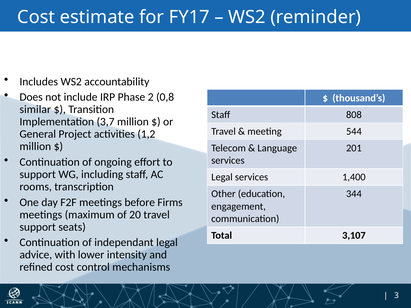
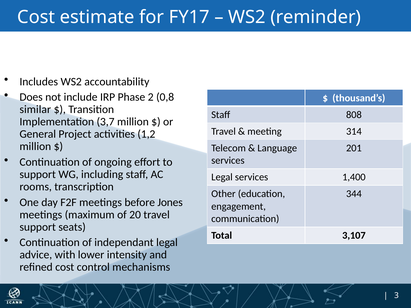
544: 544 -> 314
Firms: Firms -> Jones
